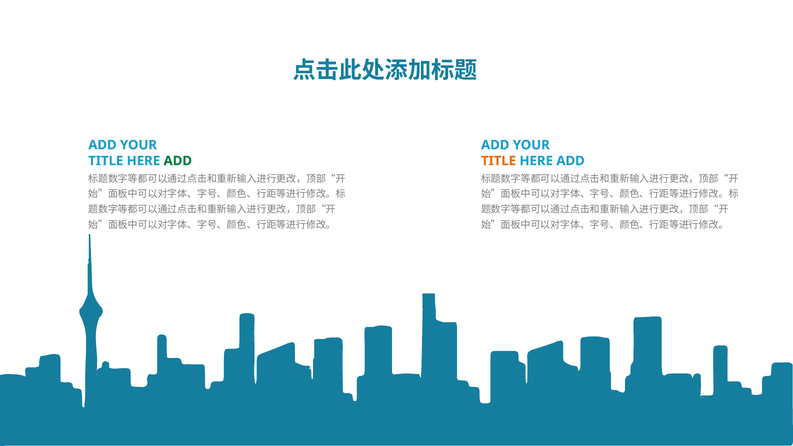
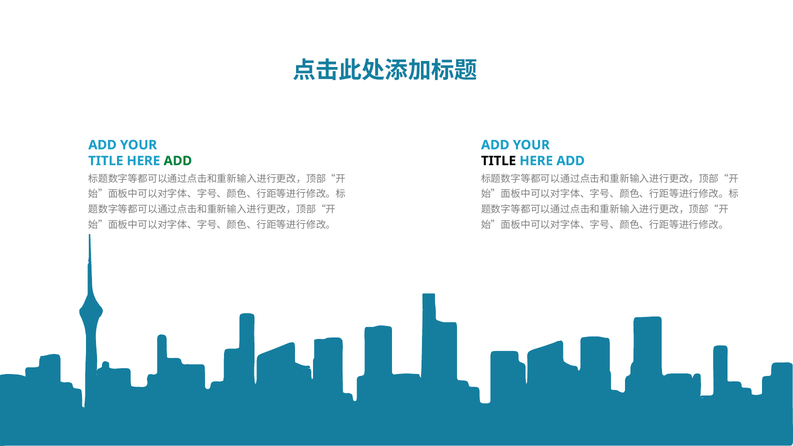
TITLE at (499, 161) colour: orange -> black
